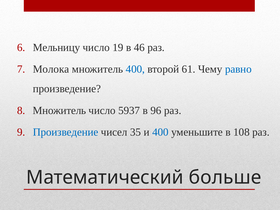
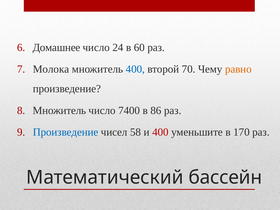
Мельницу: Мельницу -> Домашнее
19: 19 -> 24
46: 46 -> 60
61: 61 -> 70
равно colour: blue -> orange
5937: 5937 -> 7400
96: 96 -> 86
35: 35 -> 58
400 at (160, 132) colour: blue -> red
108: 108 -> 170
больше: больше -> бассейн
